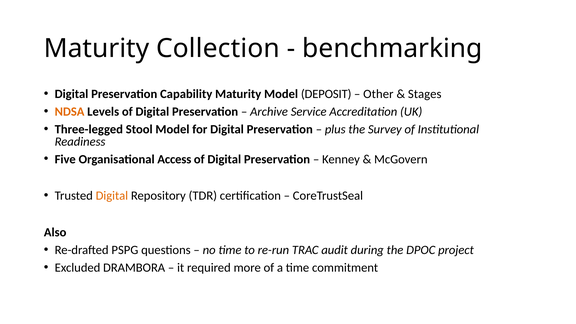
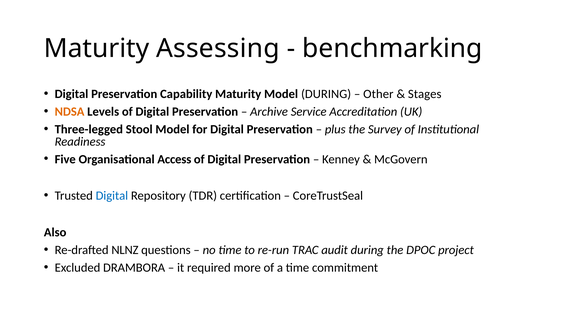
Collection: Collection -> Assessing
Model DEPOSIT: DEPOSIT -> DURING
Digital at (112, 196) colour: orange -> blue
PSPG: PSPG -> NLNZ
